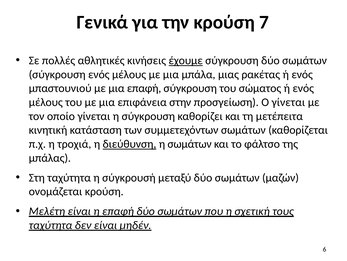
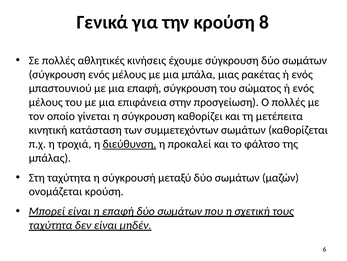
7: 7 -> 8
έχουμε underline: present -> none
Ο γίνεται: γίνεται -> πολλές
η σωμάτων: σωμάτων -> προκαλεί
Μελέτη: Μελέτη -> Μπορεί
